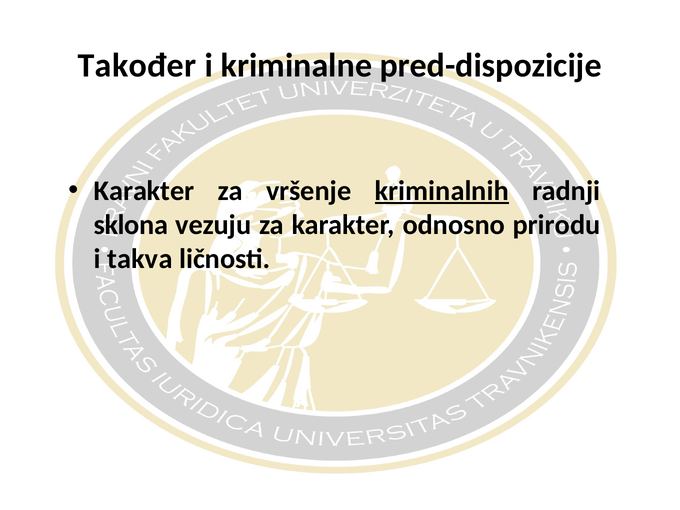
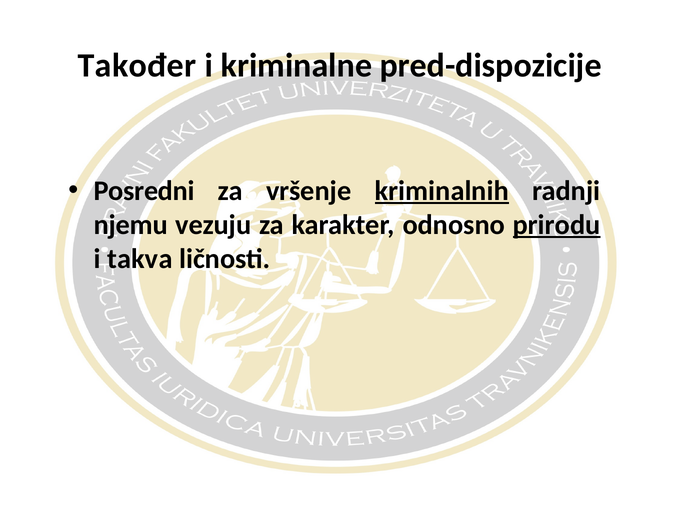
Karakter at (144, 191): Karakter -> Posredni
sklona: sklona -> njemu
prirodu underline: none -> present
